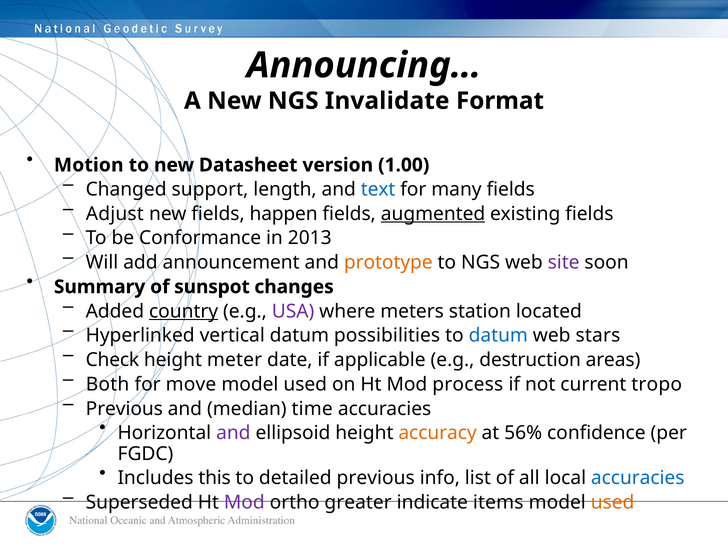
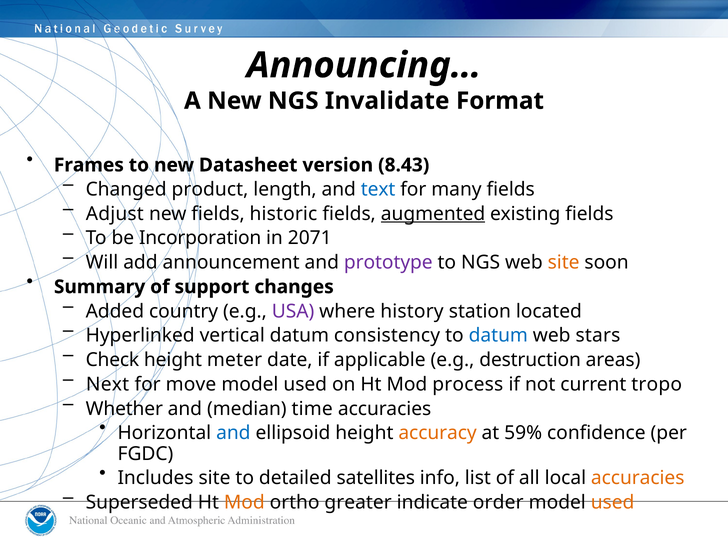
Motion: Motion -> Frames
1.00: 1.00 -> 8.43
support: support -> product
happen: happen -> historic
Conformance: Conformance -> Incorporation
2013: 2013 -> 2071
prototype colour: orange -> purple
site at (564, 263) colour: purple -> orange
sunspot: sunspot -> support
country underline: present -> none
meters: meters -> history
possibilities: possibilities -> consistency
Both: Both -> Next
Previous at (124, 409): Previous -> Whether
and at (233, 433) colour: purple -> blue
56%: 56% -> 59%
Includes this: this -> site
detailed previous: previous -> satellites
accuracies at (638, 478) colour: blue -> orange
Mod at (244, 503) colour: purple -> orange
items: items -> order
